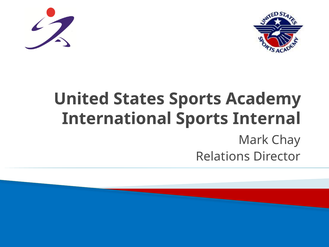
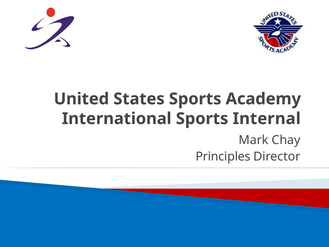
Relations: Relations -> Principles
